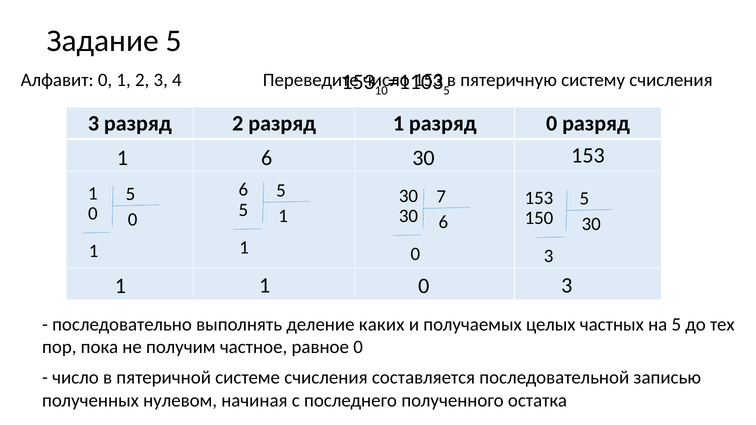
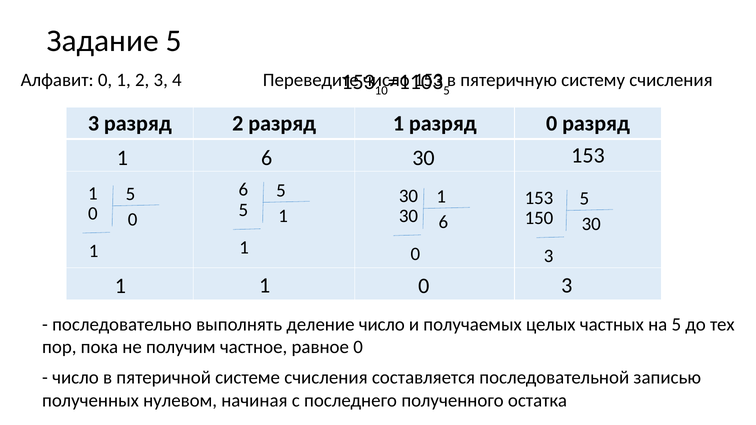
30 7: 7 -> 1
деление каких: каких -> число
